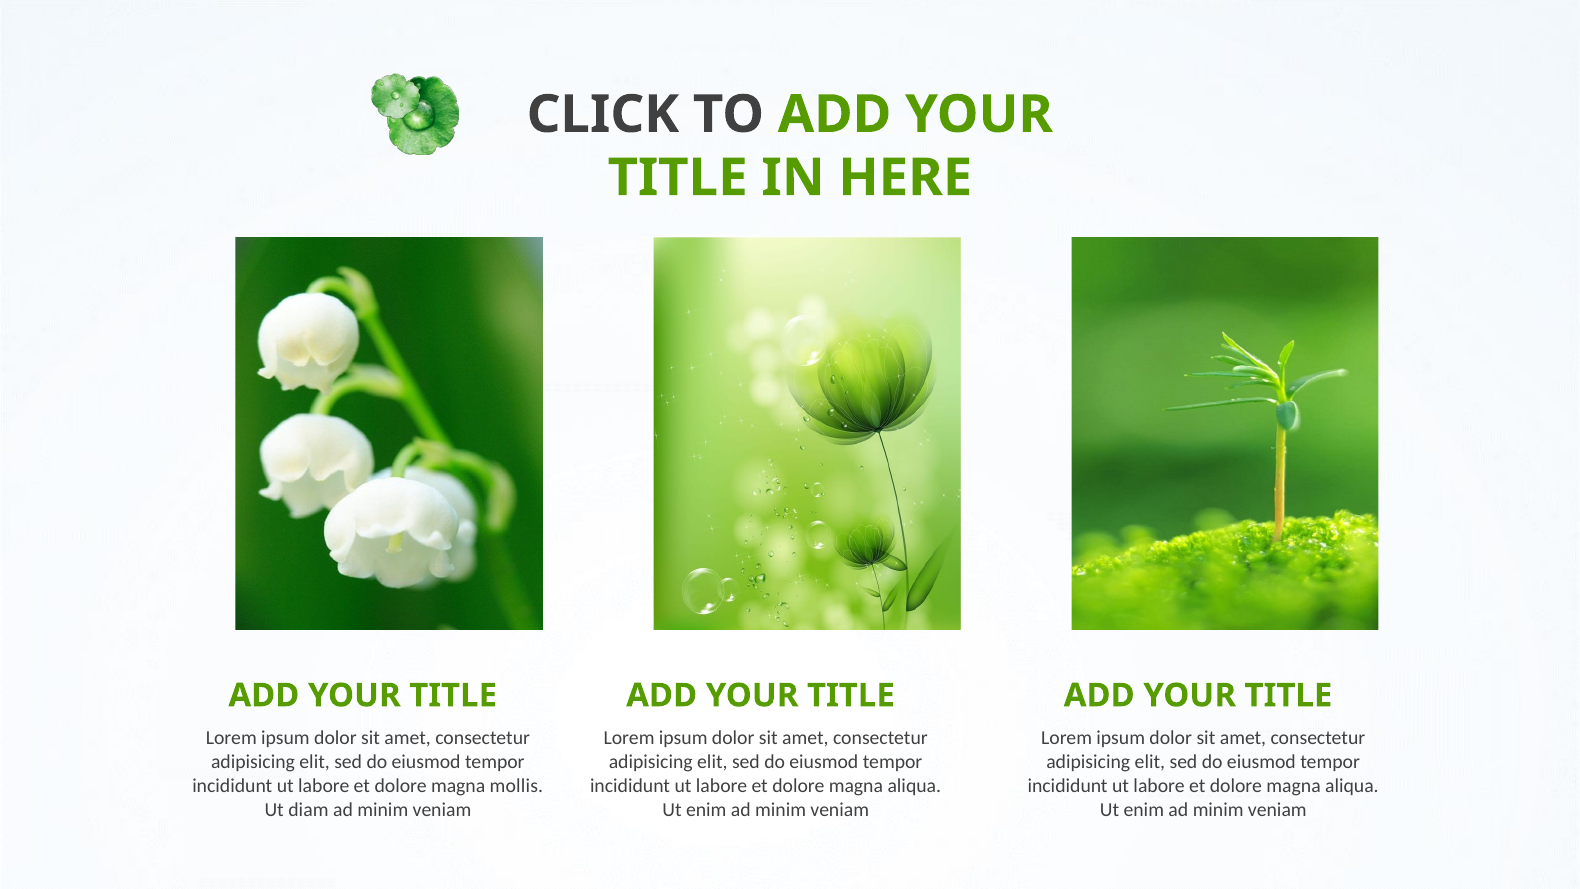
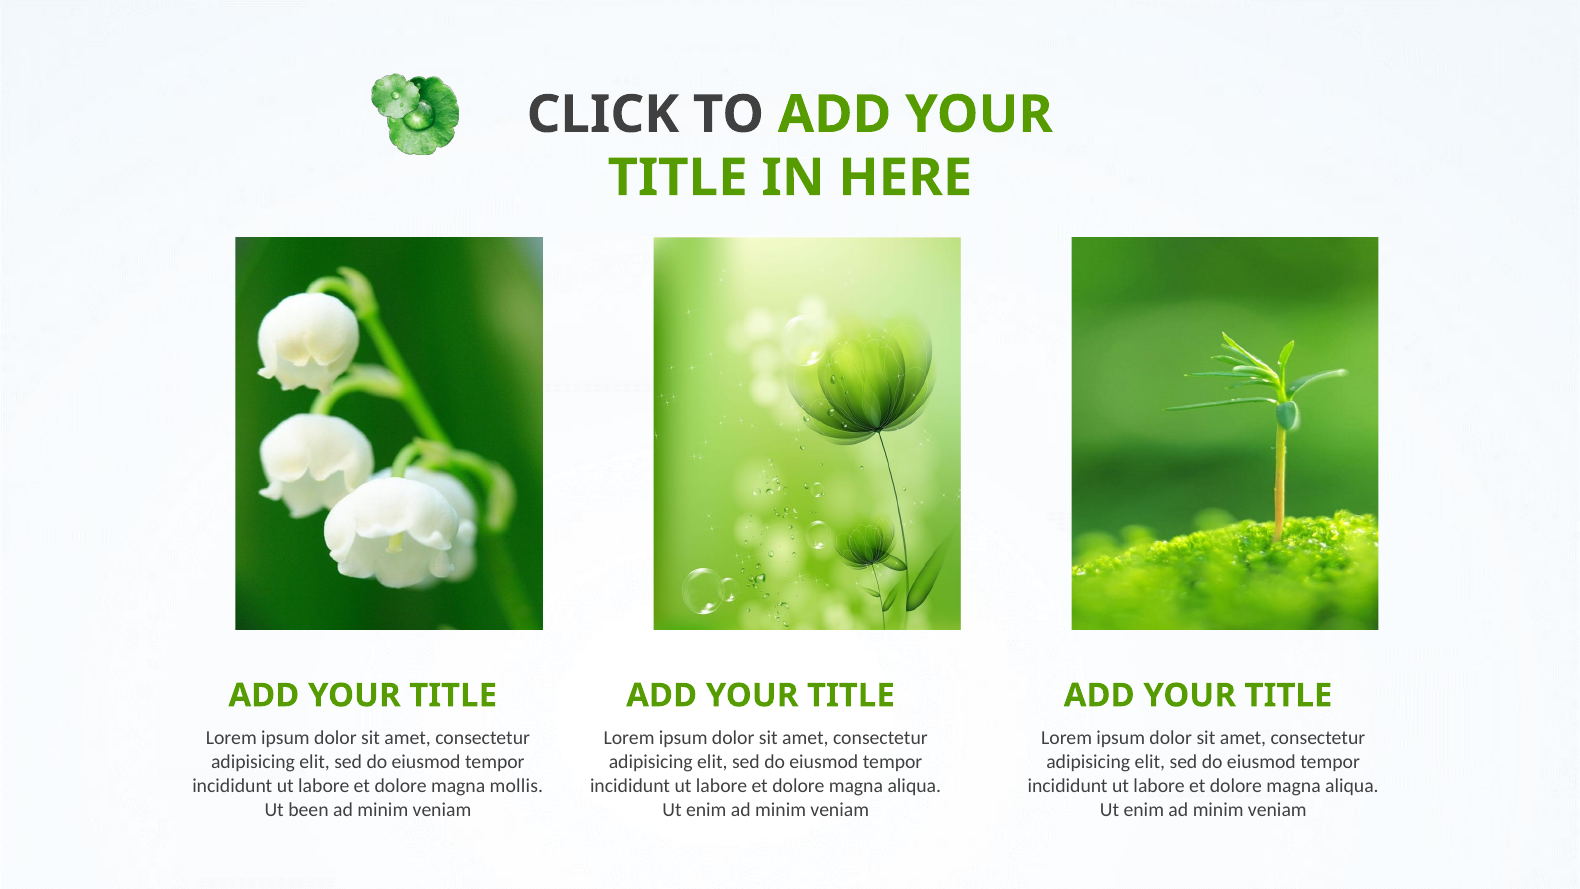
diam: diam -> been
